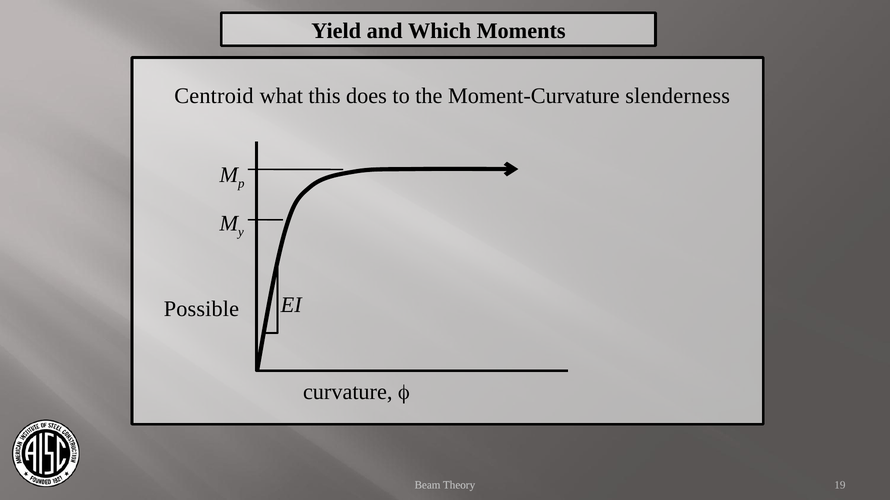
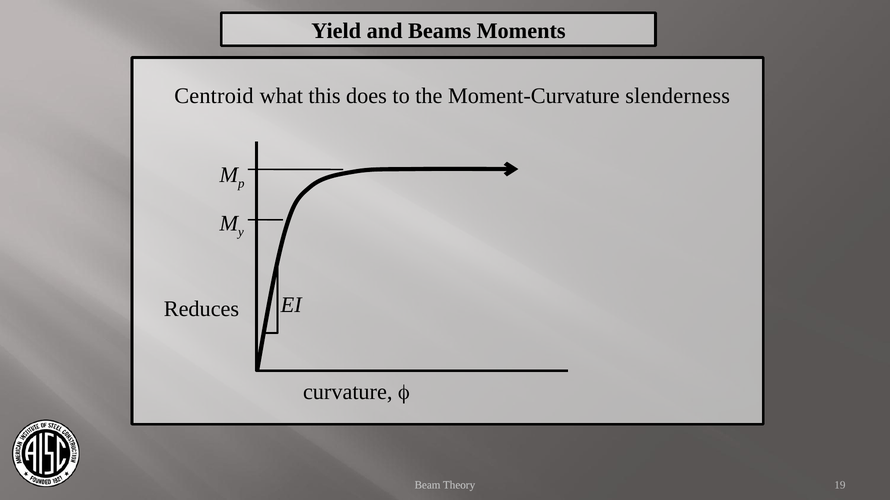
Which: Which -> Beams
Possible: Possible -> Reduces
